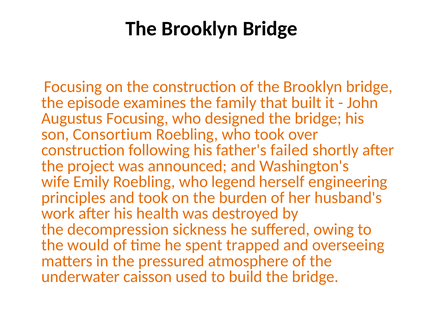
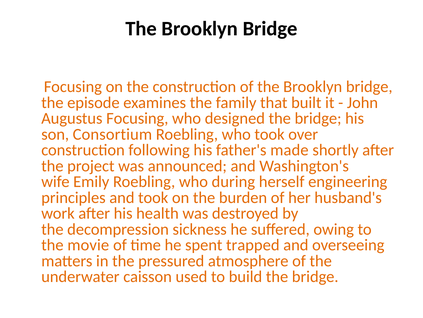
failed: failed -> made
legend: legend -> during
would: would -> movie
